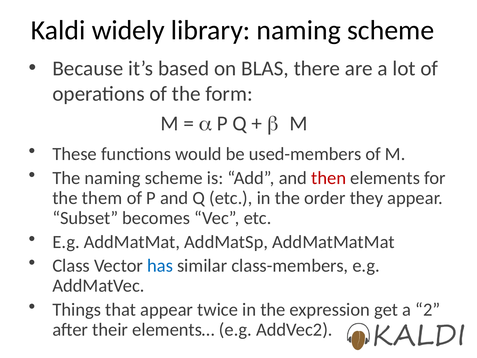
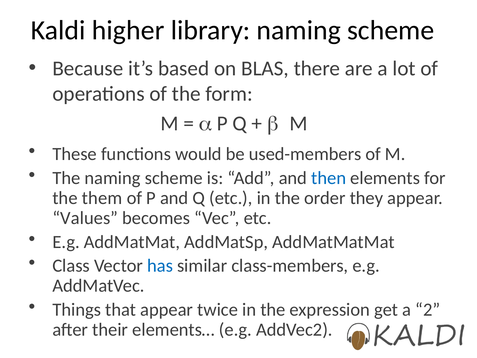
widely: widely -> higher
then colour: red -> blue
Subset: Subset -> Values
